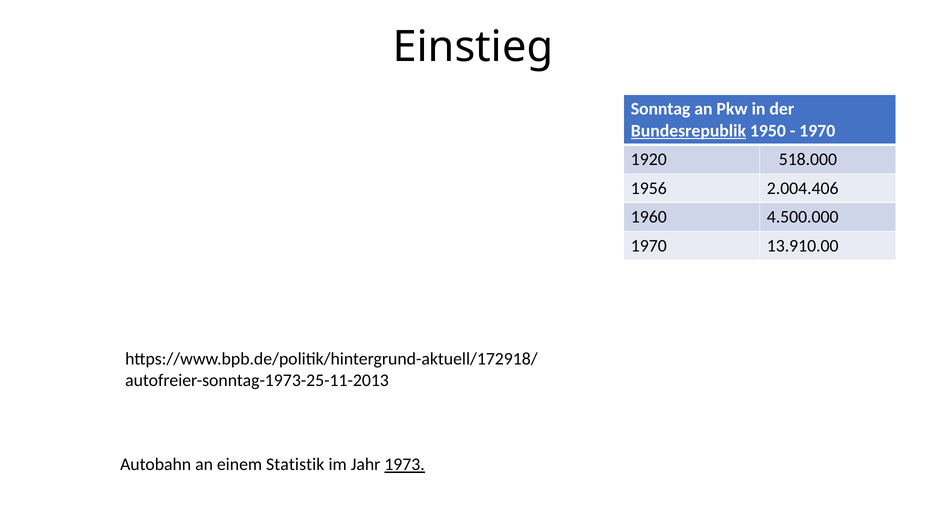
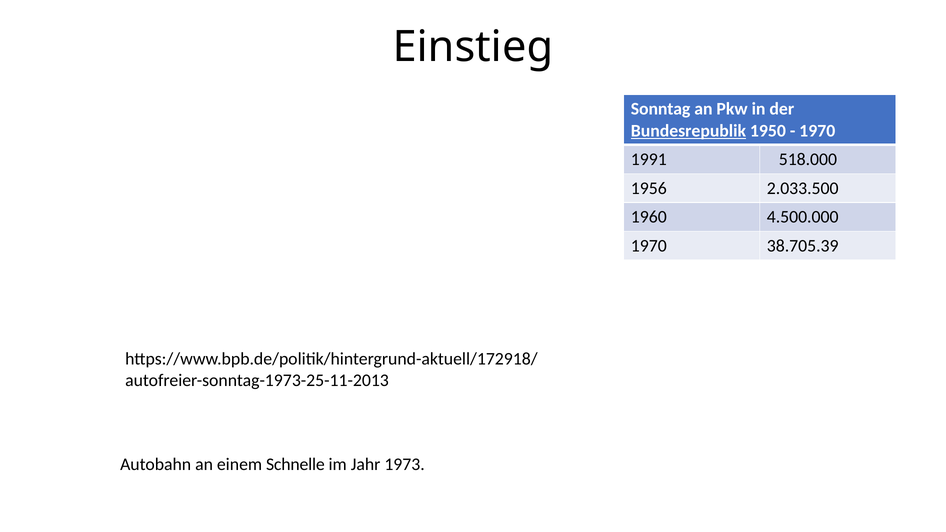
1920: 1920 -> 1991
2.004.406: 2.004.406 -> 2.033.500
13.910.00: 13.910.00 -> 38.705.39
Statistik: Statistik -> Schnelle
1973 underline: present -> none
